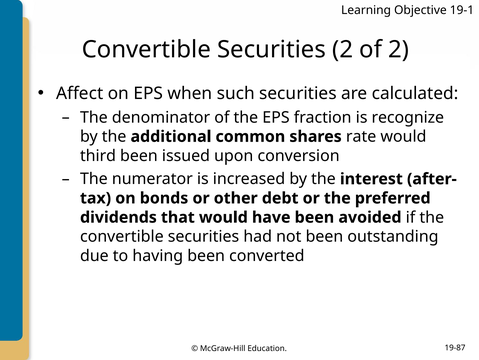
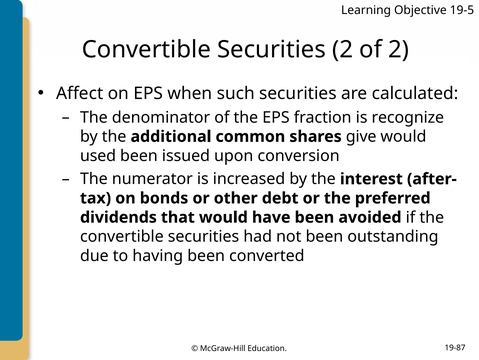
19-1: 19-1 -> 19-5
rate: rate -> give
third: third -> used
